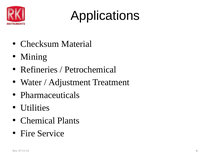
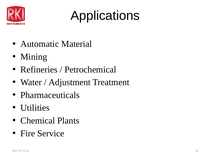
Checksum: Checksum -> Automatic
